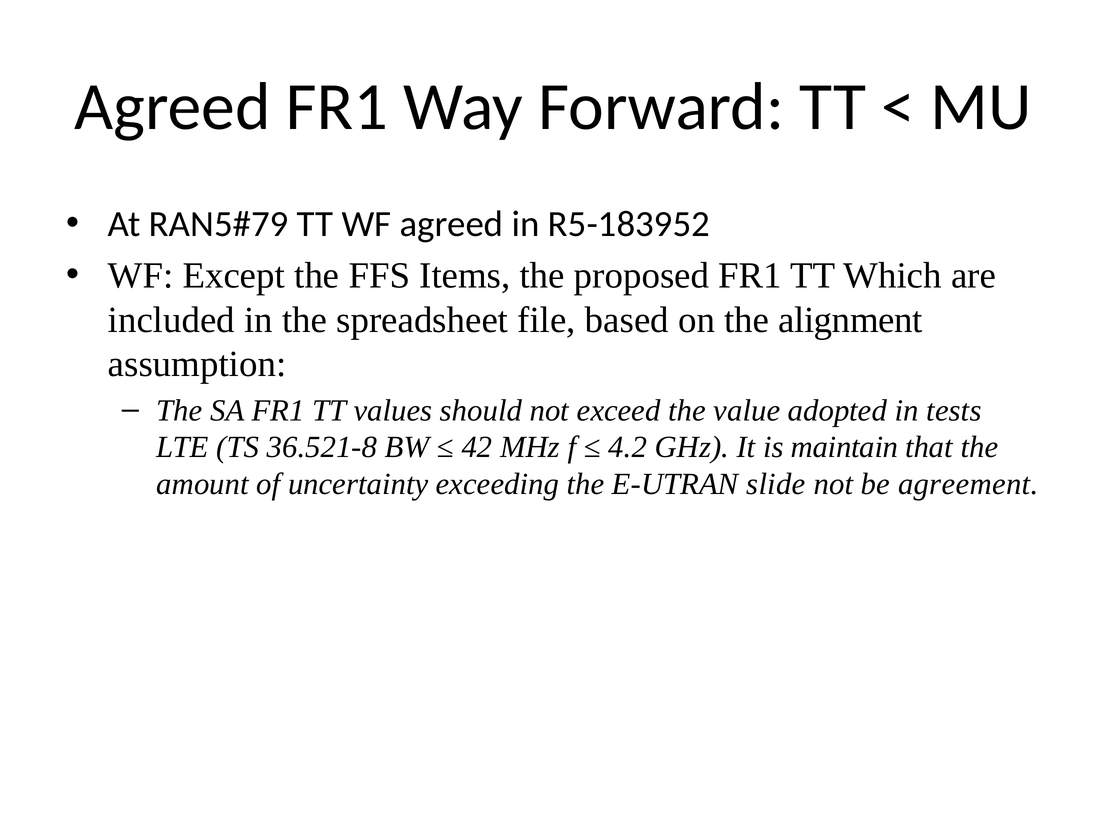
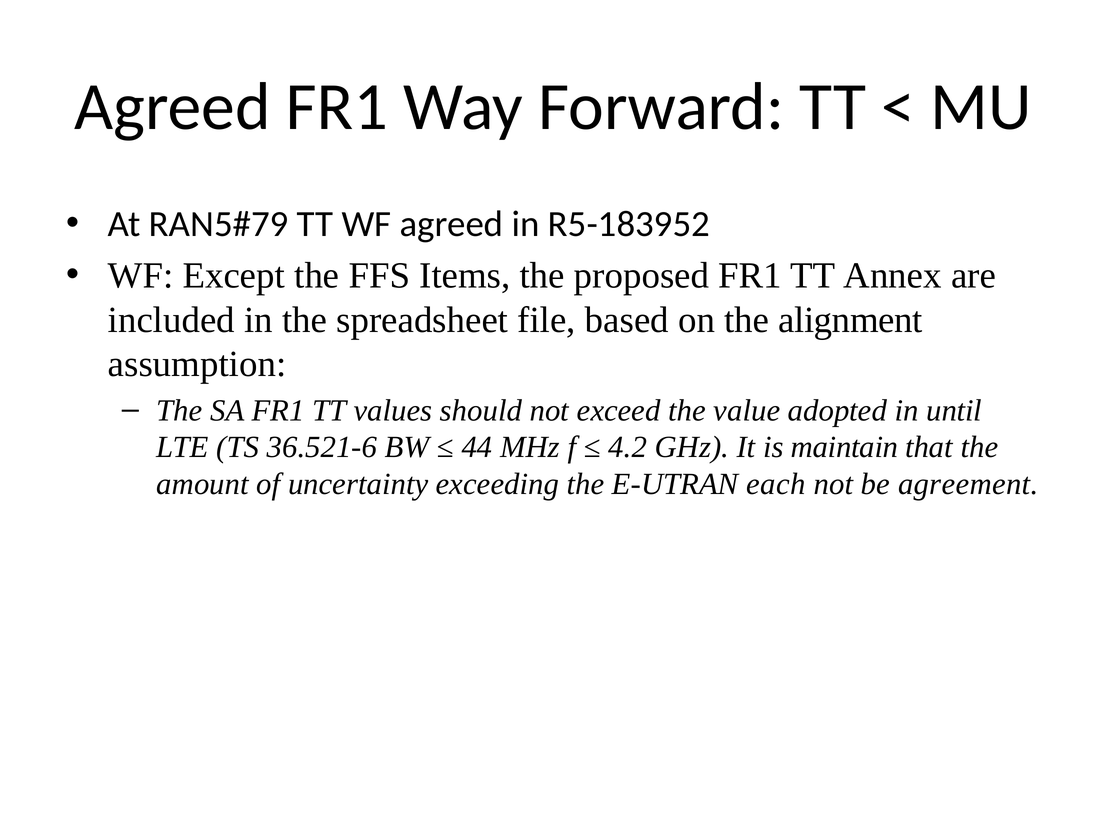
Which: Which -> Annex
tests: tests -> until
36.521-8: 36.521-8 -> 36.521-6
42: 42 -> 44
slide: slide -> each
